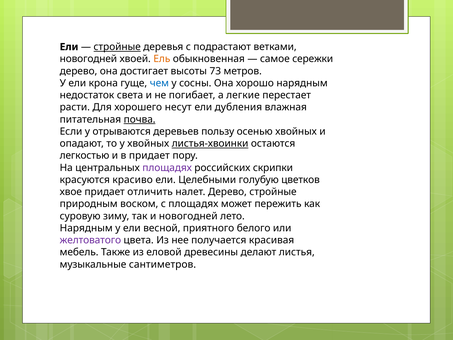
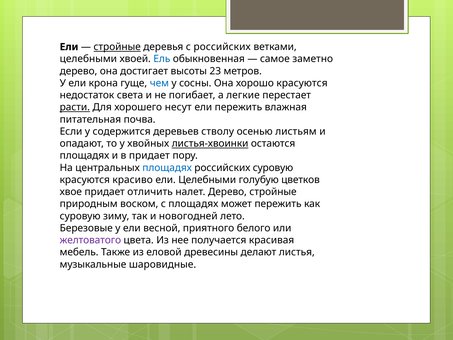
с подрастают: подрастают -> российских
новогодней at (88, 59): новогодней -> целебными
Ель colour: orange -> blue
сережки: сережки -> заметно
73: 73 -> 23
хорошо нарядным: нарядным -> красуются
расти underline: none -> present
ели дубления: дубления -> пережить
почва underline: present -> none
отрываются: отрываются -> содержится
пользу: пользу -> стволу
осенью хвойных: хвойных -> листьям
легкостью at (85, 156): легкостью -> площадях
площадях at (167, 168) colour: purple -> blue
российских скрипки: скрипки -> суровую
Нарядным at (86, 228): Нарядным -> Березовые
сантиметров: сантиметров -> шаровидные
